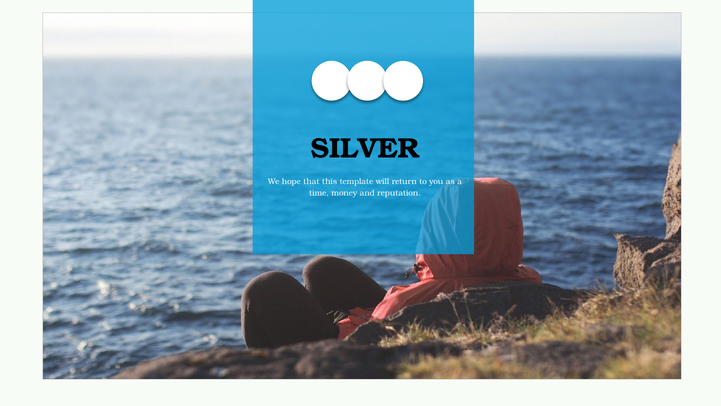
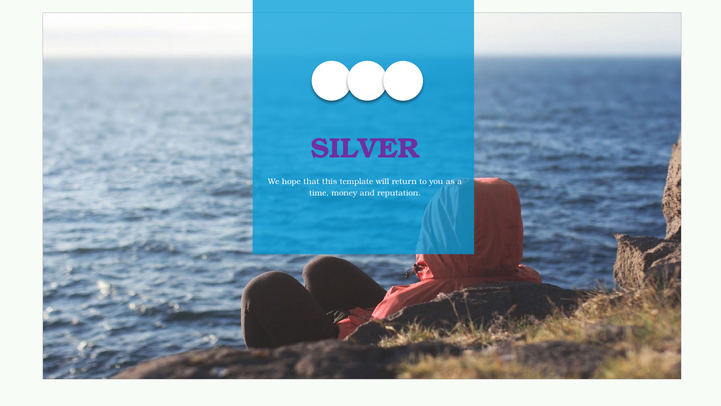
SILVER colour: black -> purple
